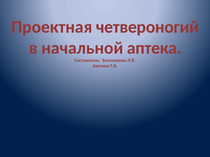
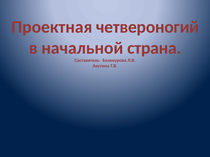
аптека: аптека -> страна
